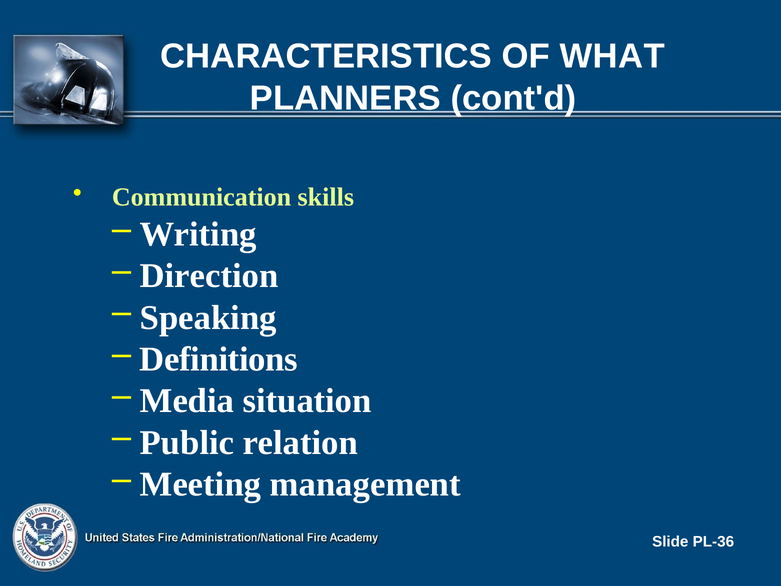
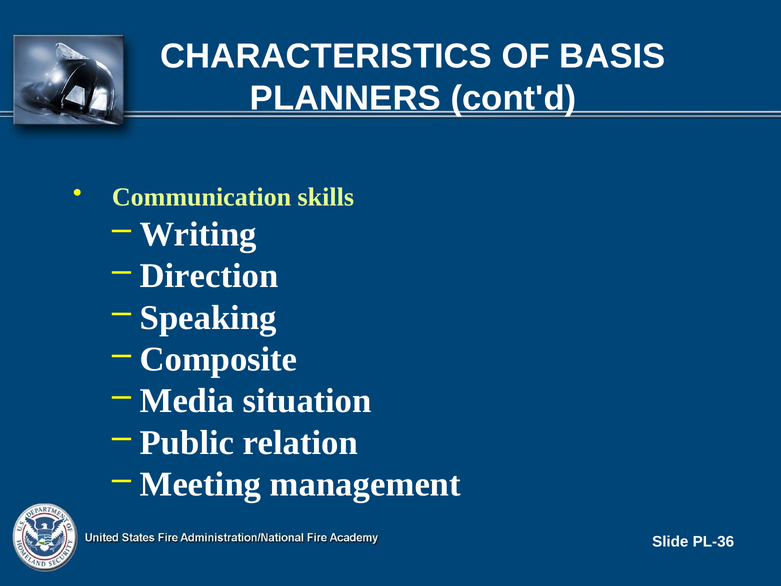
WHAT: WHAT -> BASIS
Definitions: Definitions -> Composite
